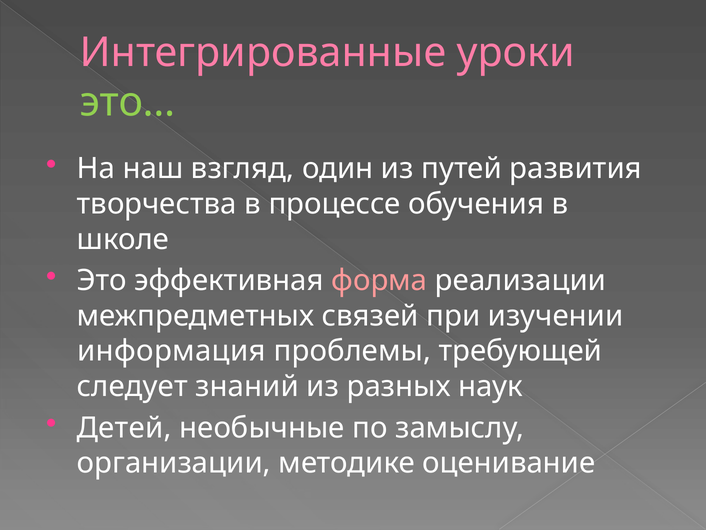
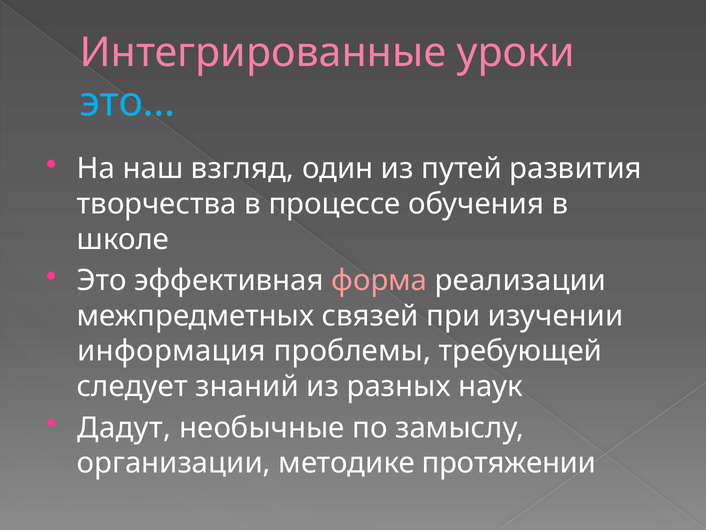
это… colour: light green -> light blue
Детей: Детей -> Дадут
оценивание: оценивание -> протяжении
